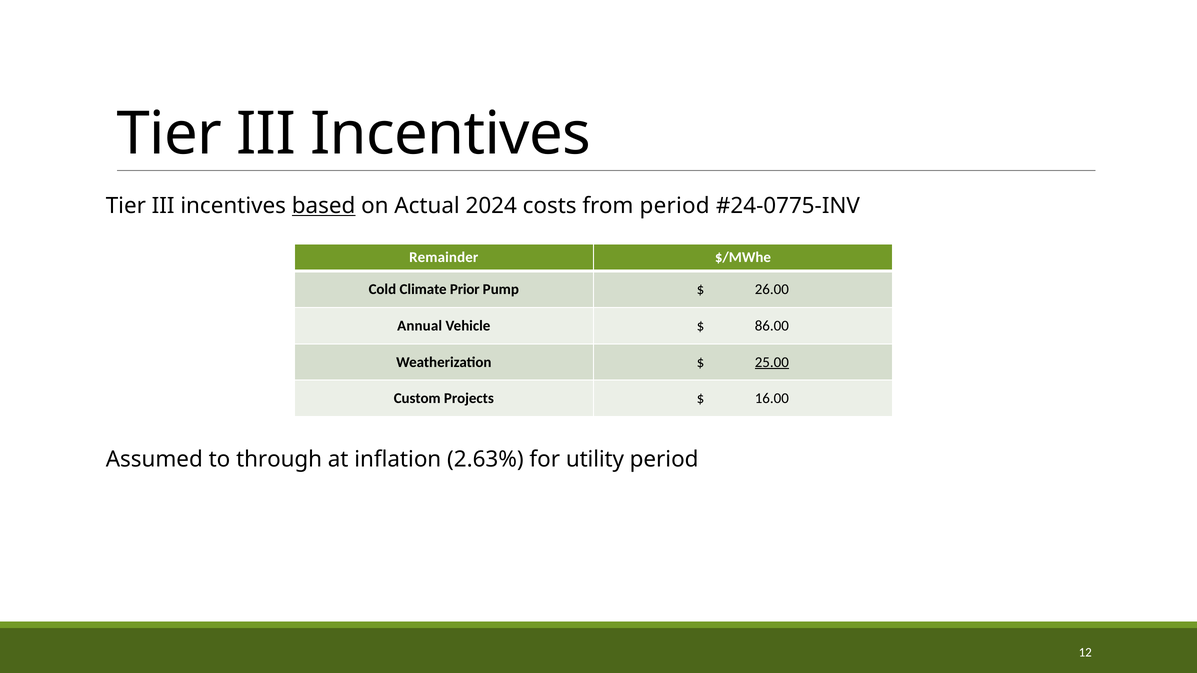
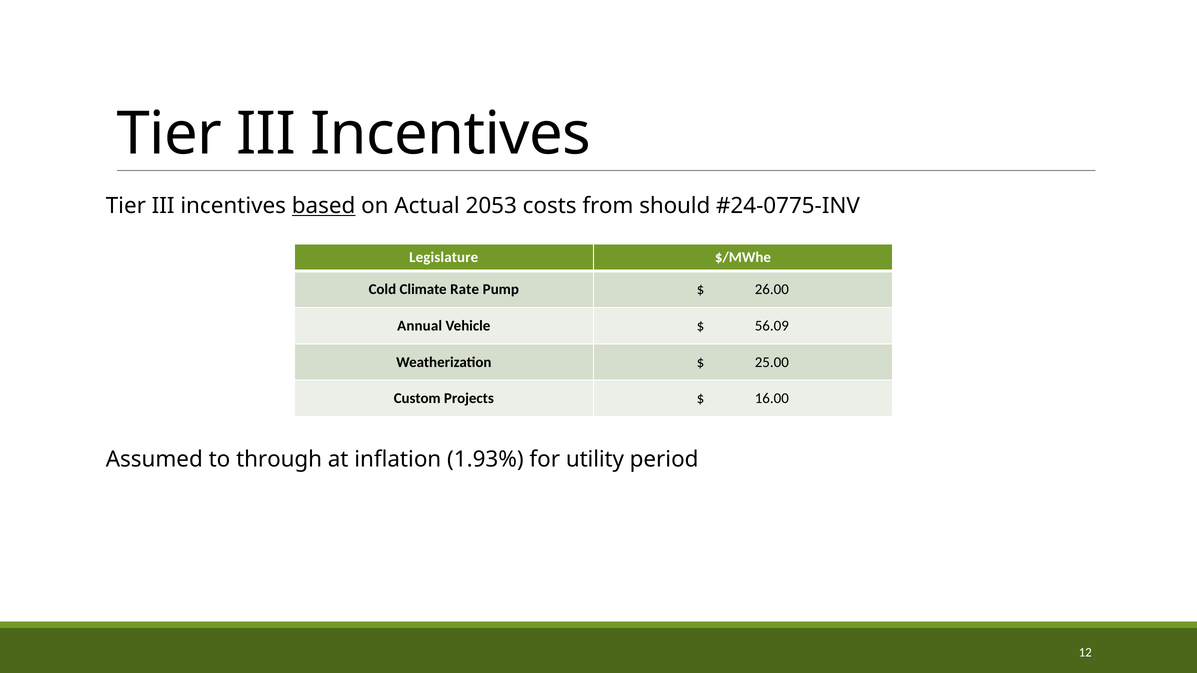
2024: 2024 -> 2053
from period: period -> should
Remainder: Remainder -> Legislature
Prior: Prior -> Rate
86.00: 86.00 -> 56.09
25.00 underline: present -> none
2.63%: 2.63% -> 1.93%
